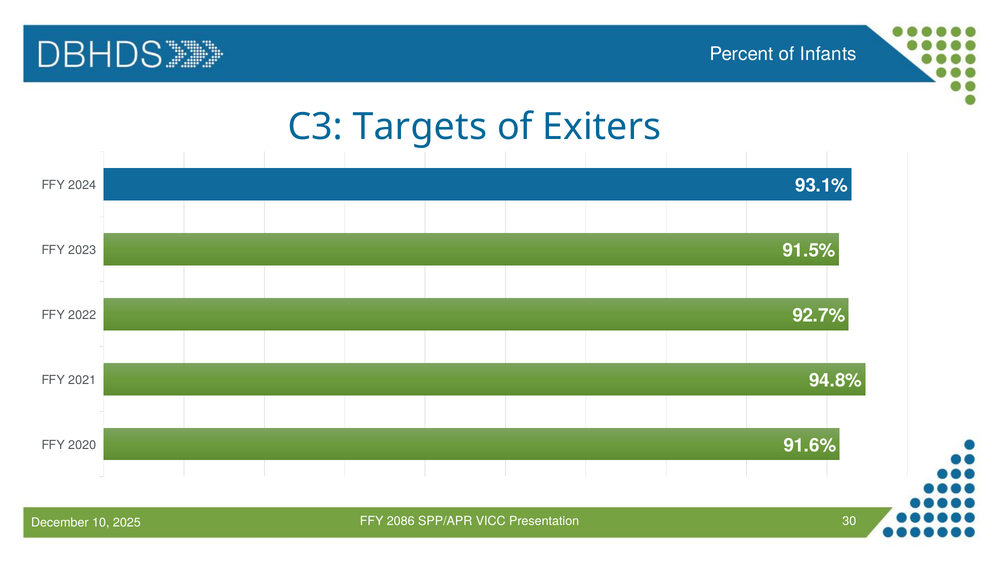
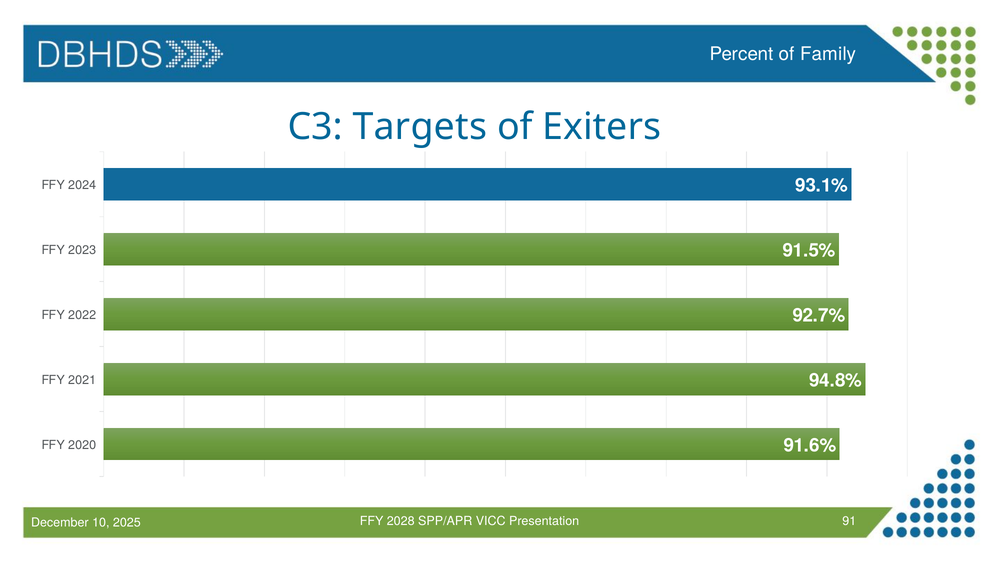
Infants: Infants -> Family
2086: 2086 -> 2028
30: 30 -> 91
